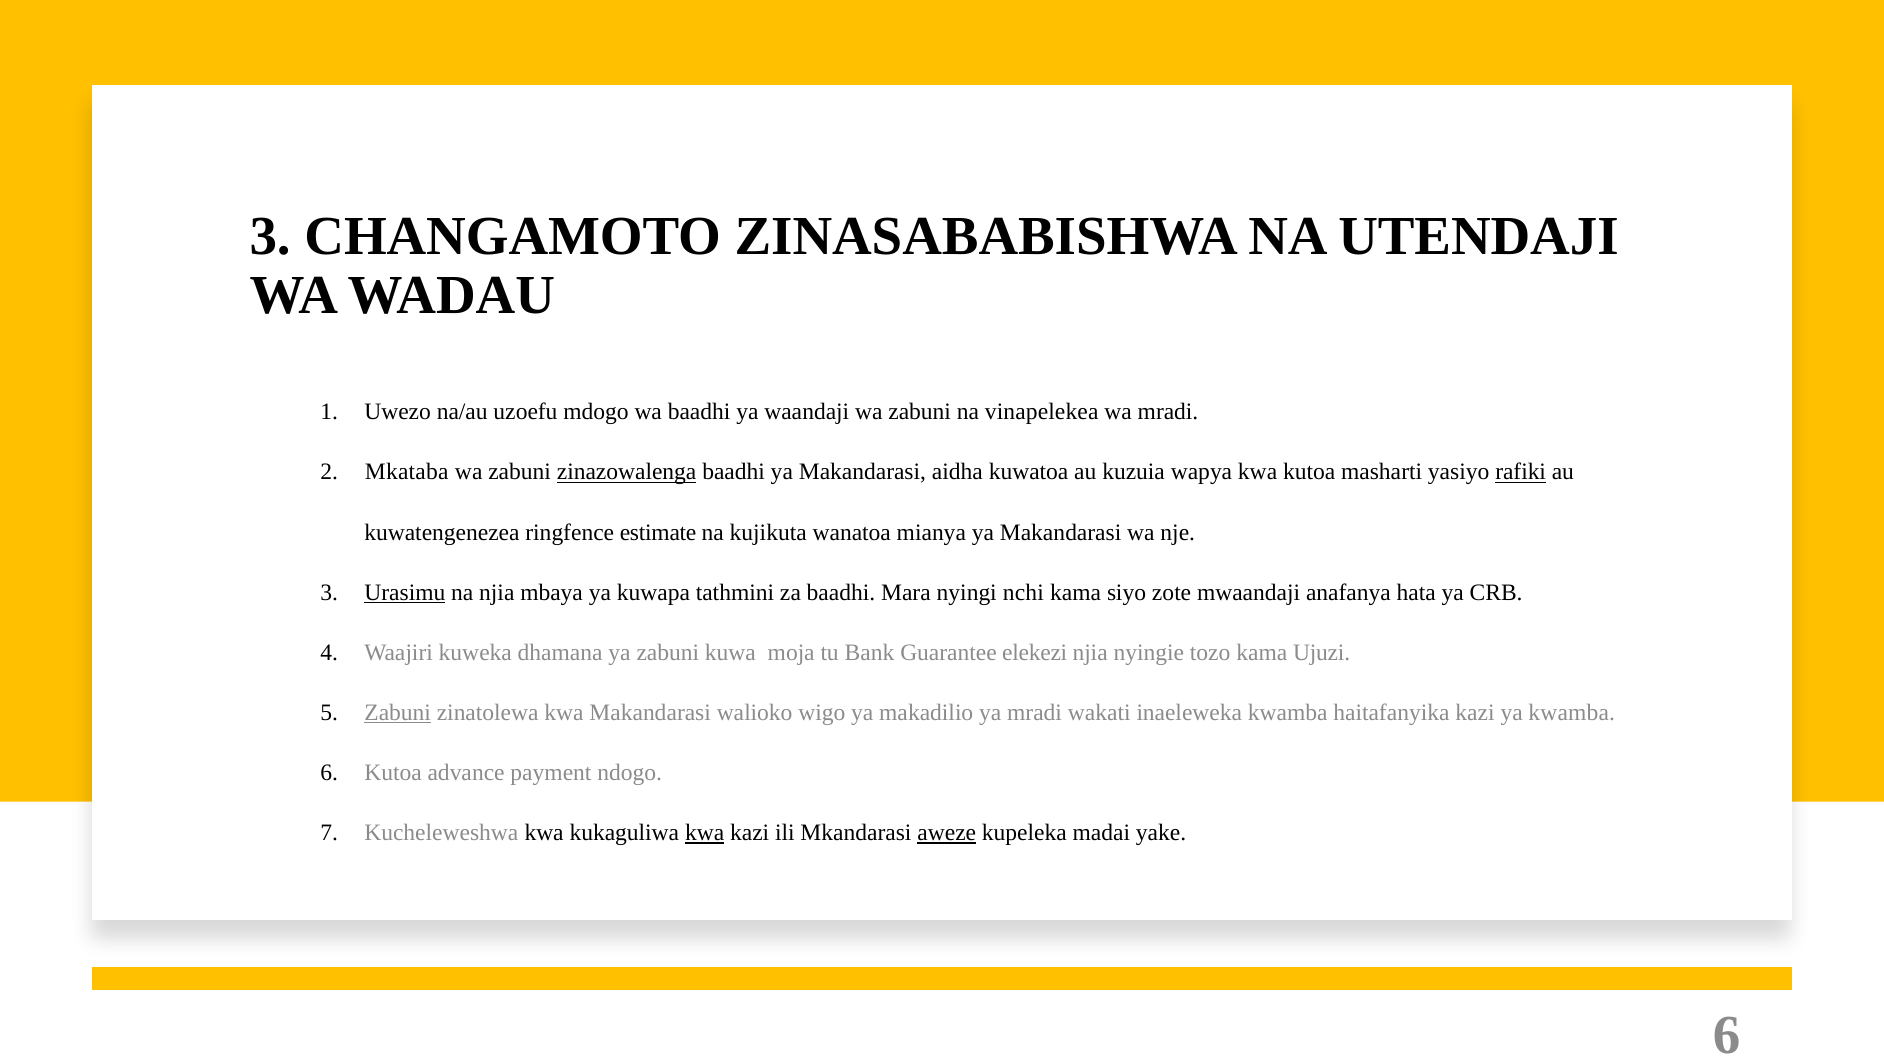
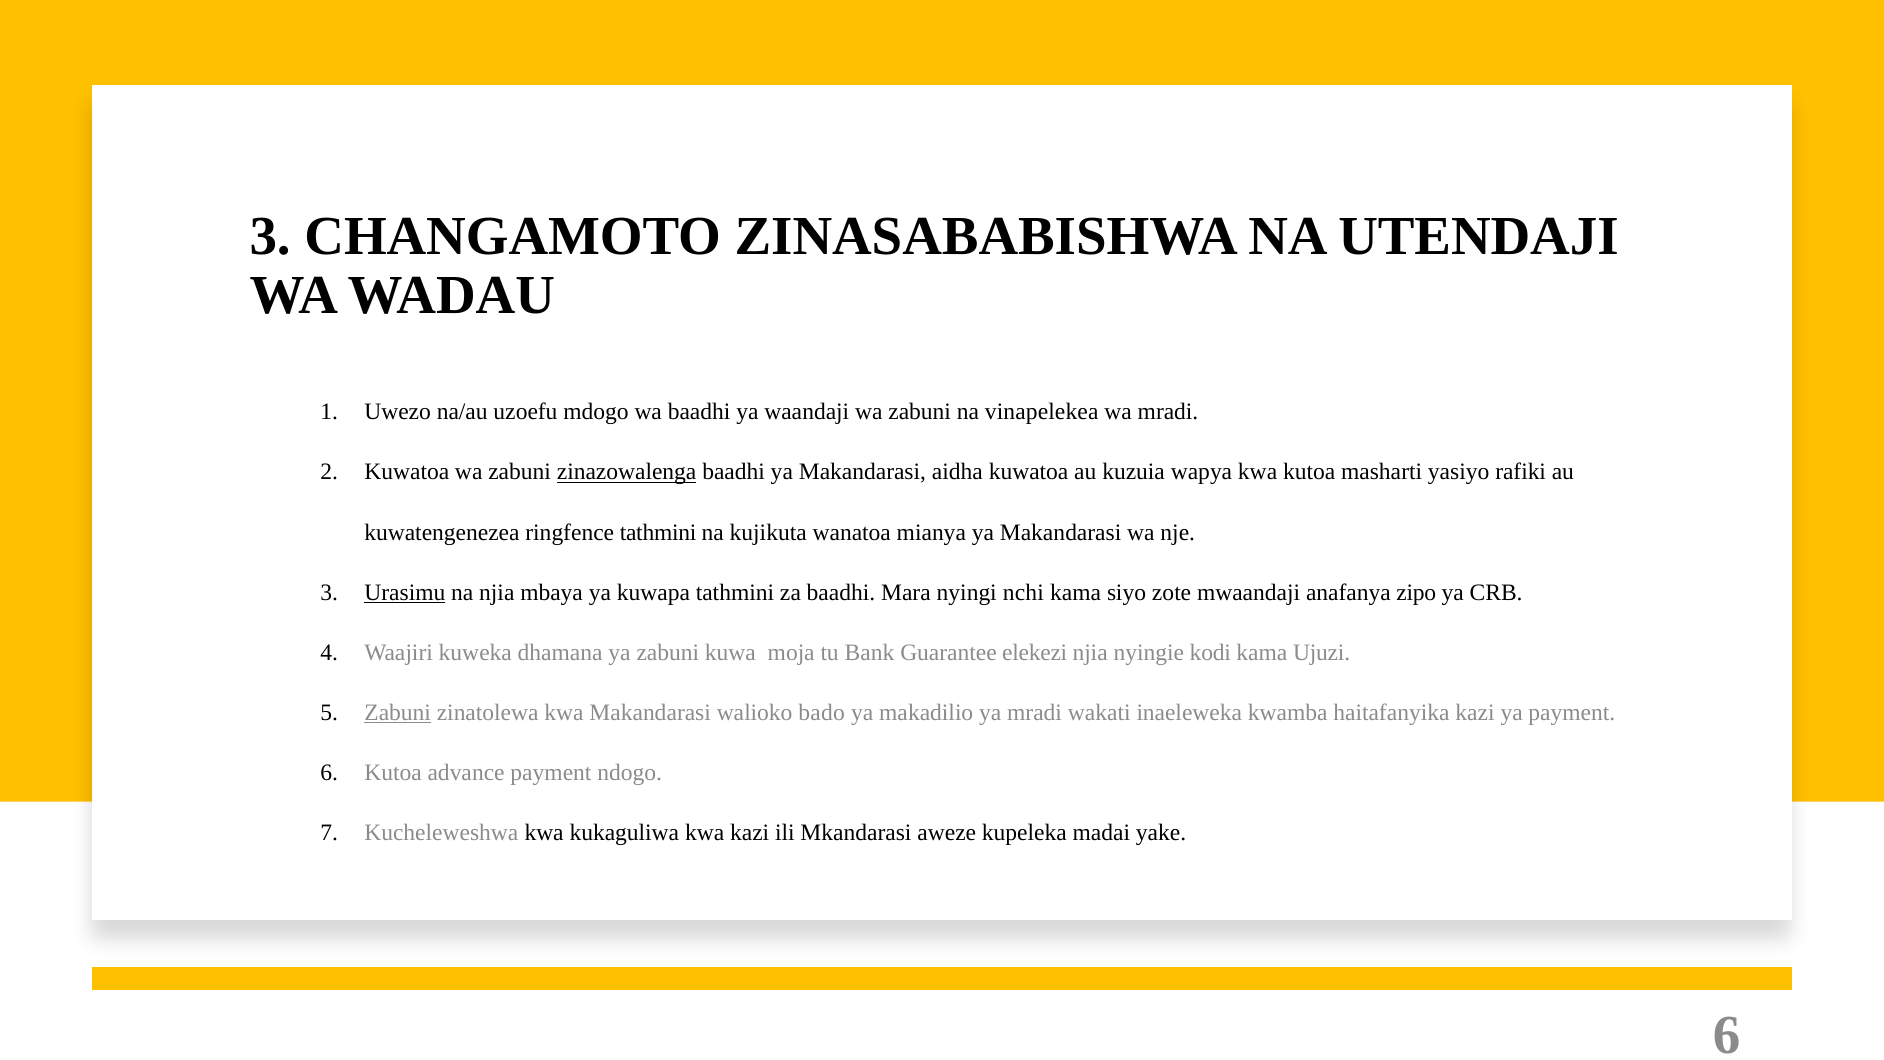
Mkataba at (407, 472): Mkataba -> Kuwatoa
rafiki underline: present -> none
ringfence estimate: estimate -> tathmini
hata: hata -> zipo
tozo: tozo -> kodi
wigo: wigo -> bado
ya kwamba: kwamba -> payment
kwa at (705, 833) underline: present -> none
aweze underline: present -> none
